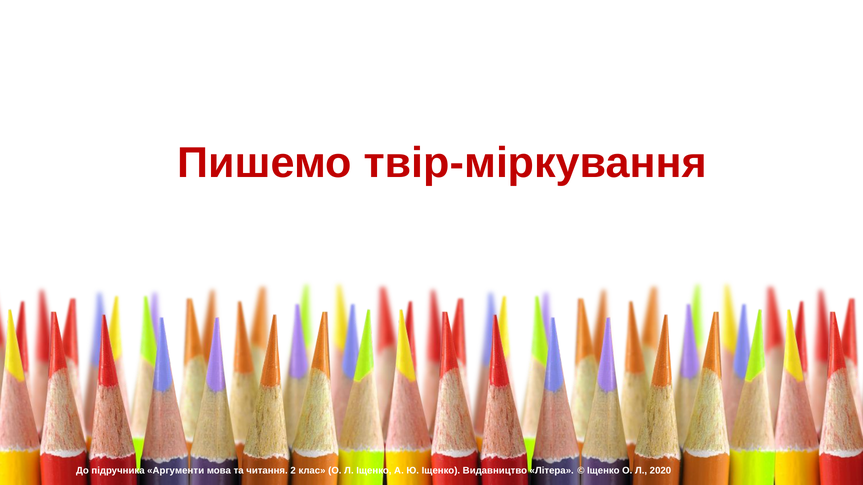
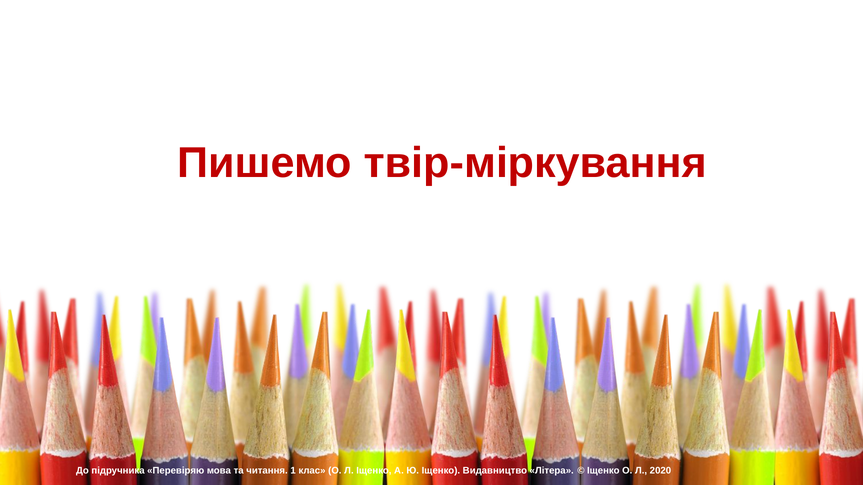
Аргументи: Аргументи -> Перевіряю
2: 2 -> 1
